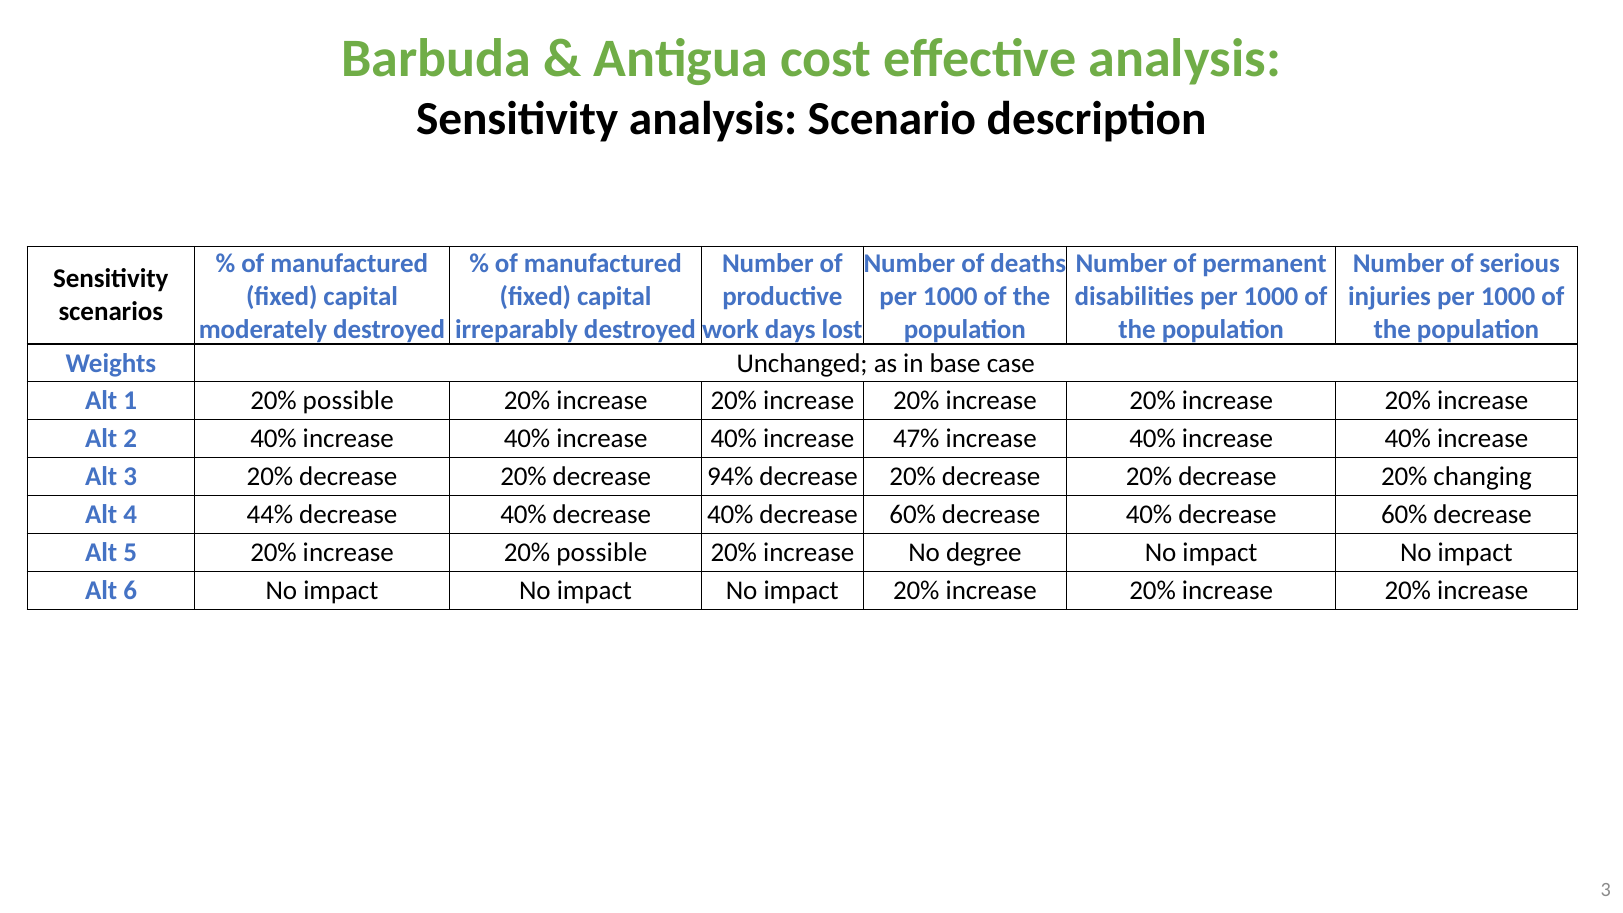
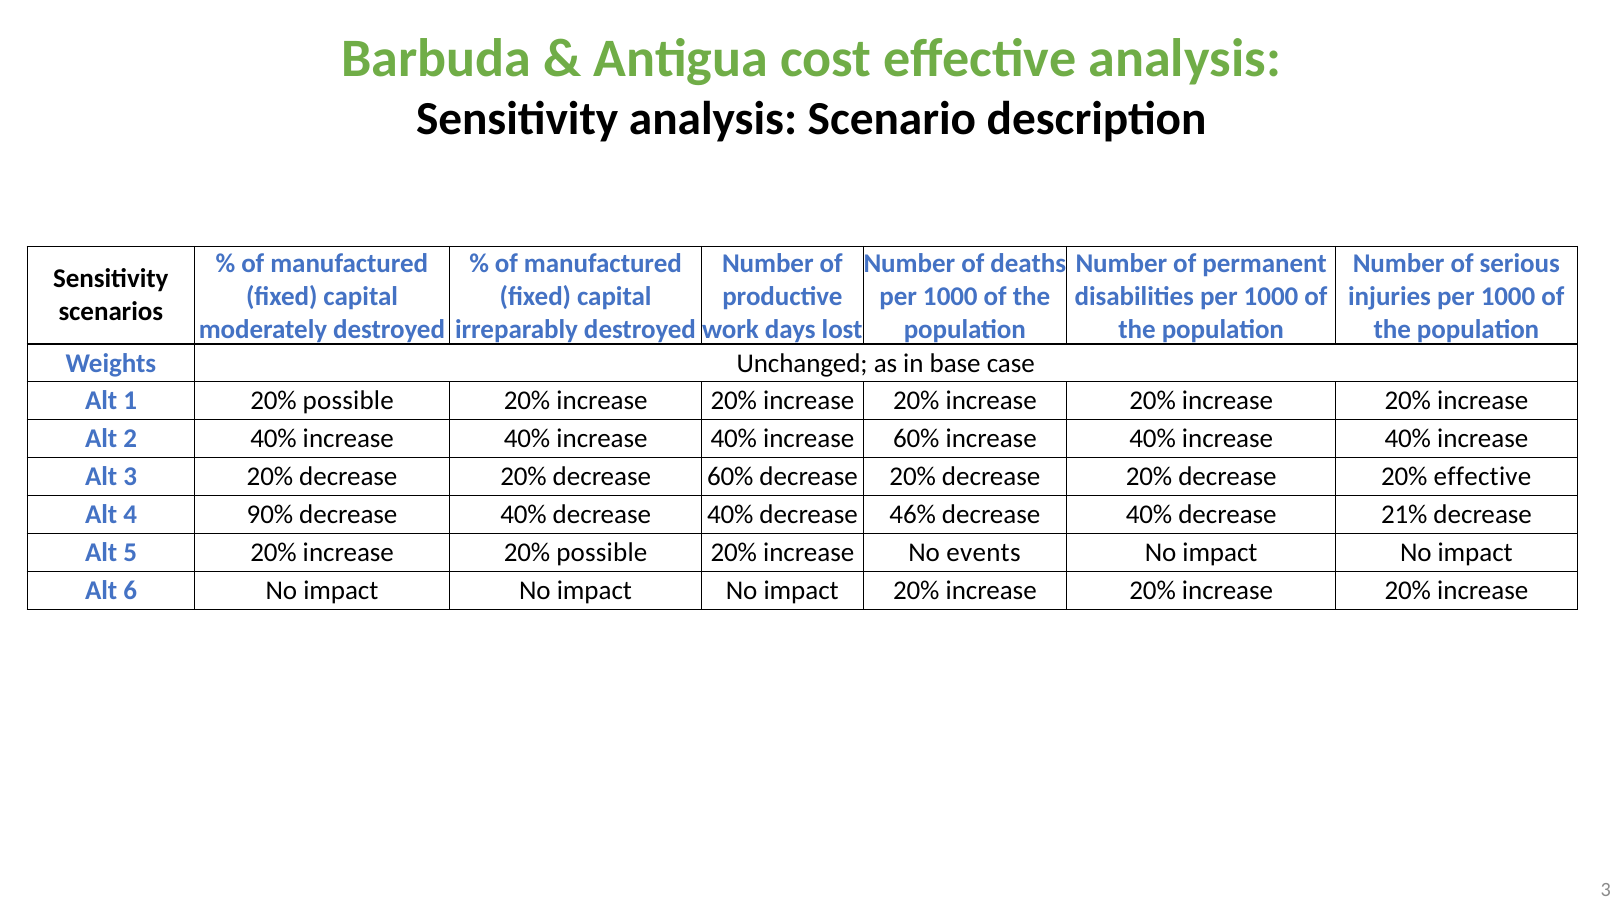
increase 47%: 47% -> 60%
decrease 94%: 94% -> 60%
20% changing: changing -> effective
44%: 44% -> 90%
60% at (913, 515): 60% -> 46%
60% at (1404, 515): 60% -> 21%
degree: degree -> events
